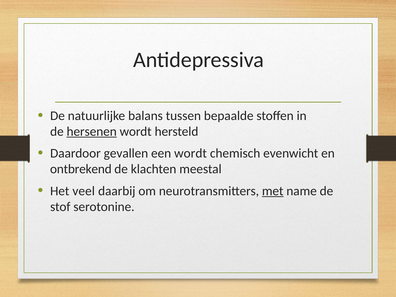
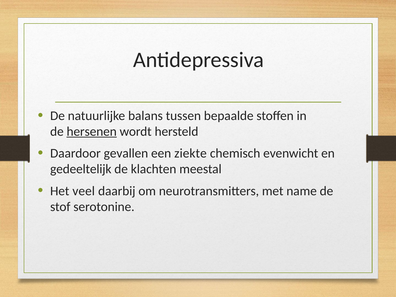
een wordt: wordt -> ziekte
ontbrekend: ontbrekend -> gedeeltelijk
met underline: present -> none
